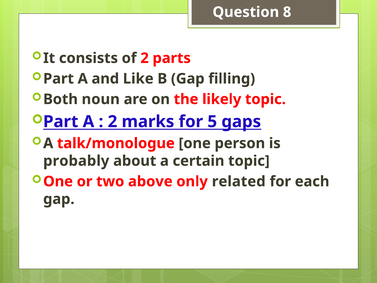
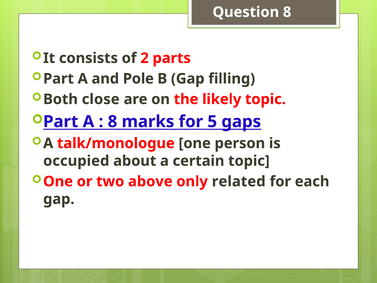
Like: Like -> Pole
noun: noun -> close
2 at (112, 122): 2 -> 8
probably: probably -> occupied
